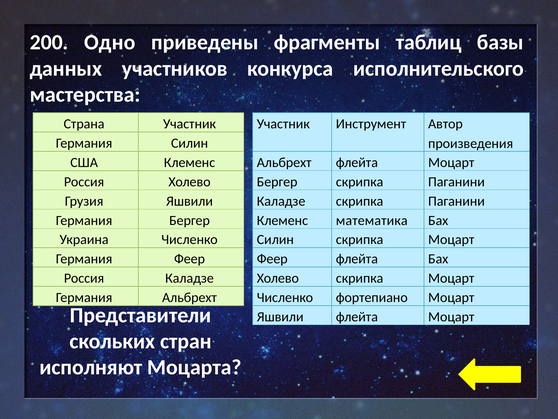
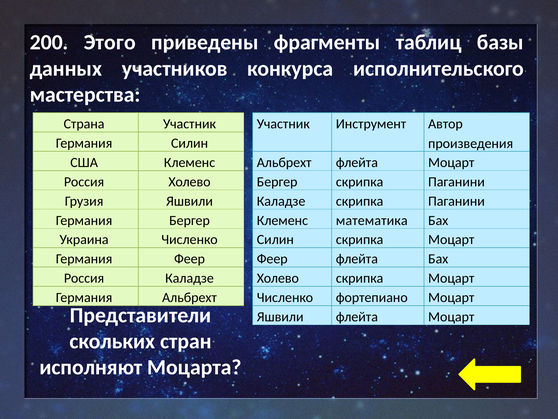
Одно: Одно -> Этого
